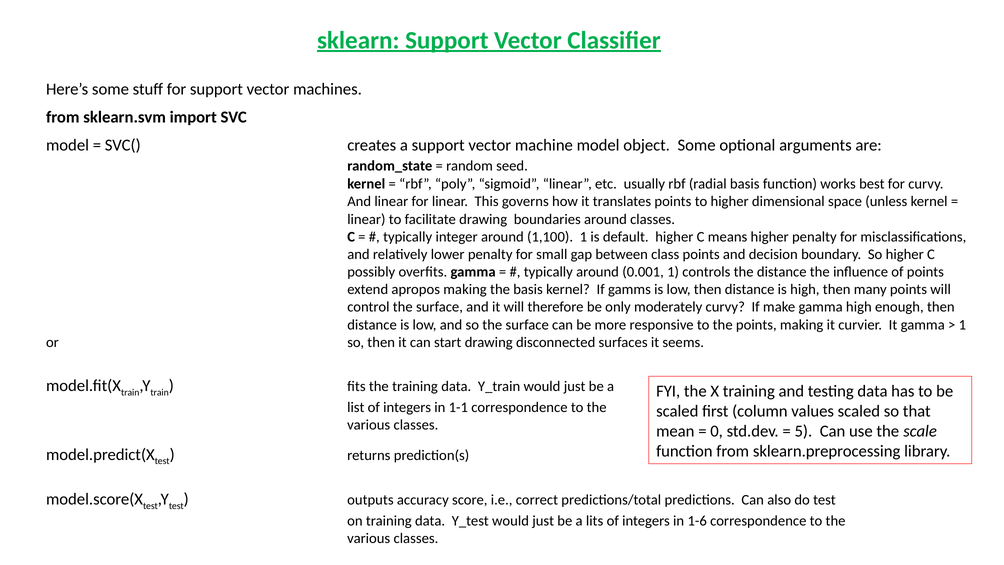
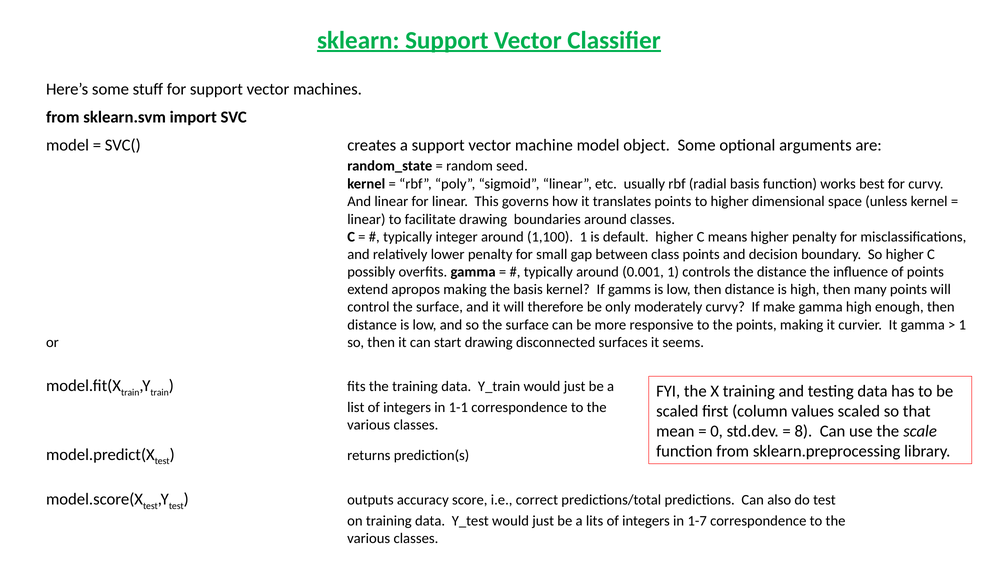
5: 5 -> 8
1-6: 1-6 -> 1-7
